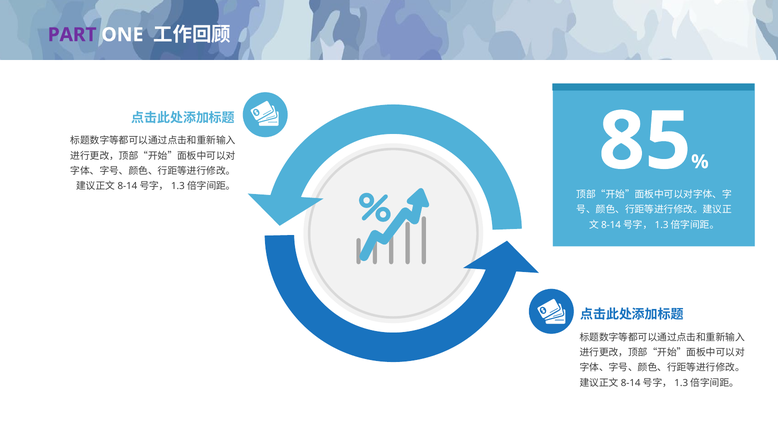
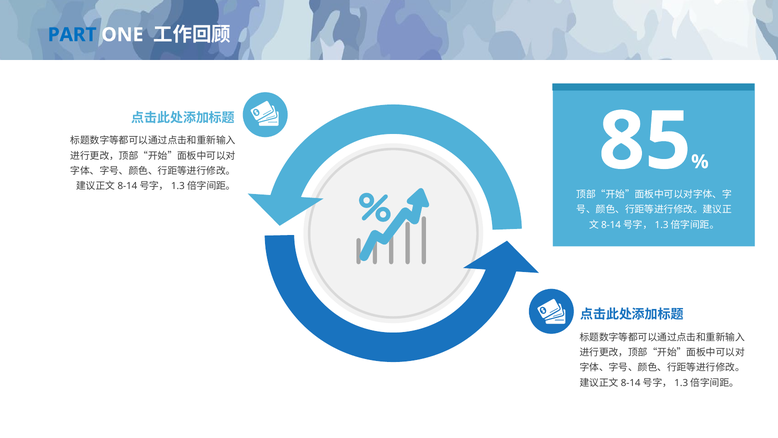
PART colour: purple -> blue
